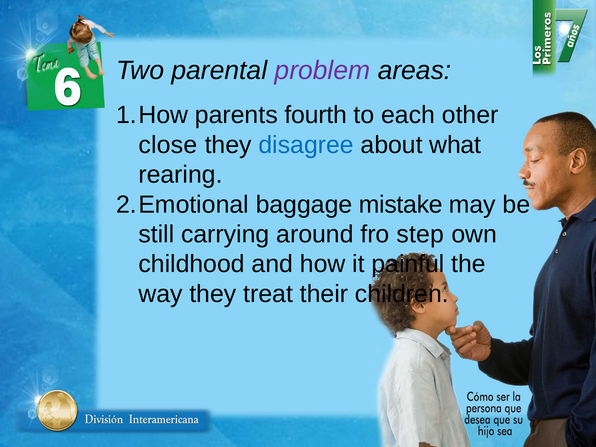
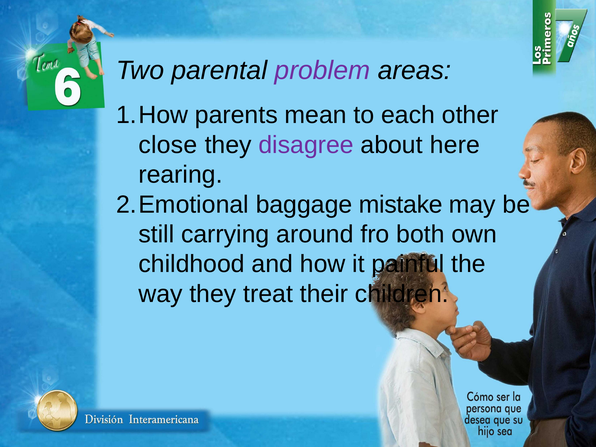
fourth: fourth -> mean
disagree colour: blue -> purple
what: what -> here
step: step -> both
